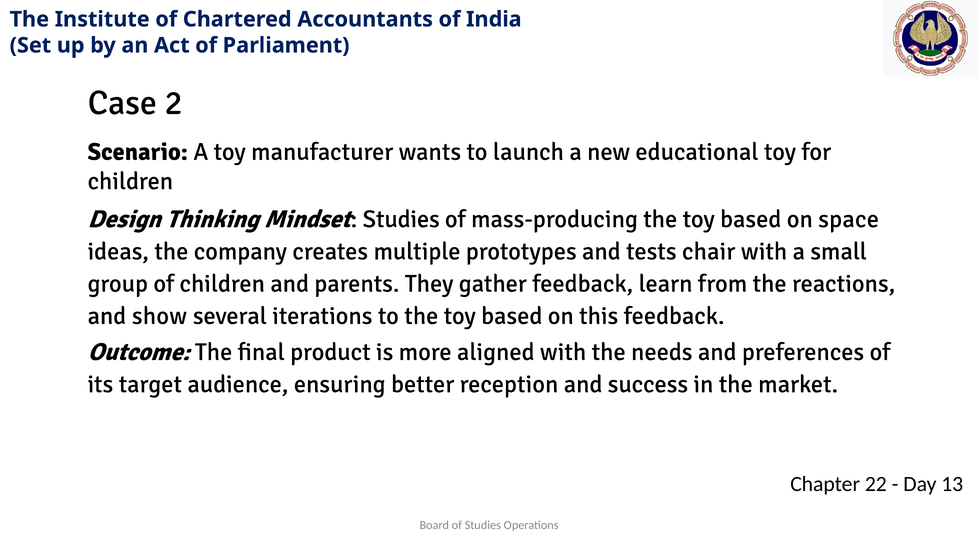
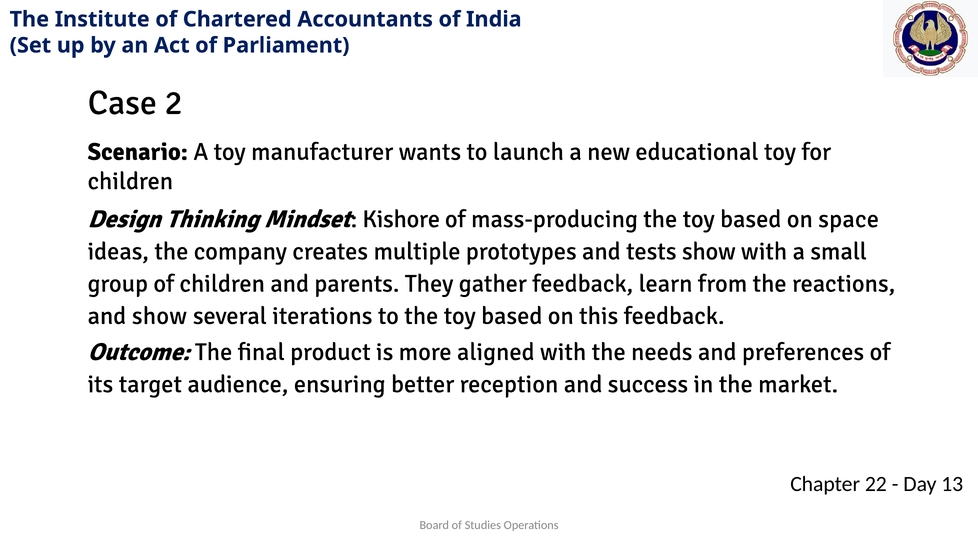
Mindset Studies: Studies -> Kishore
tests chair: chair -> show
